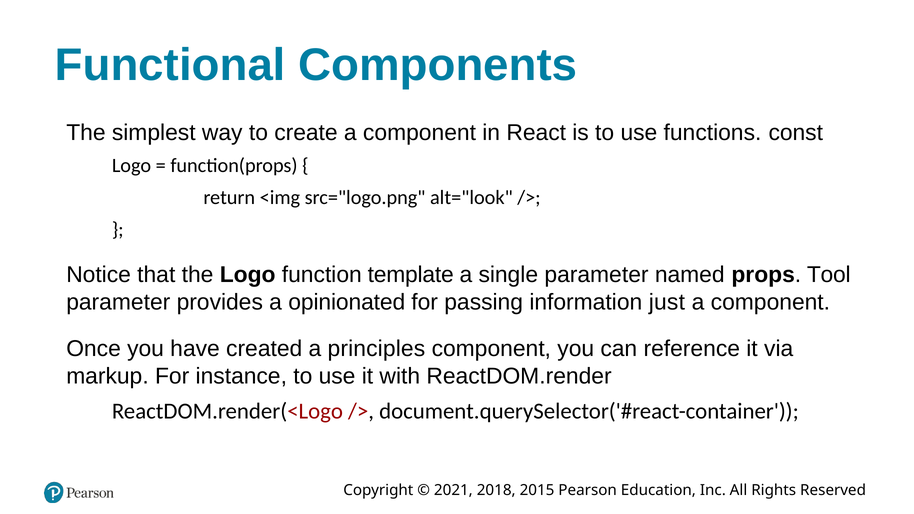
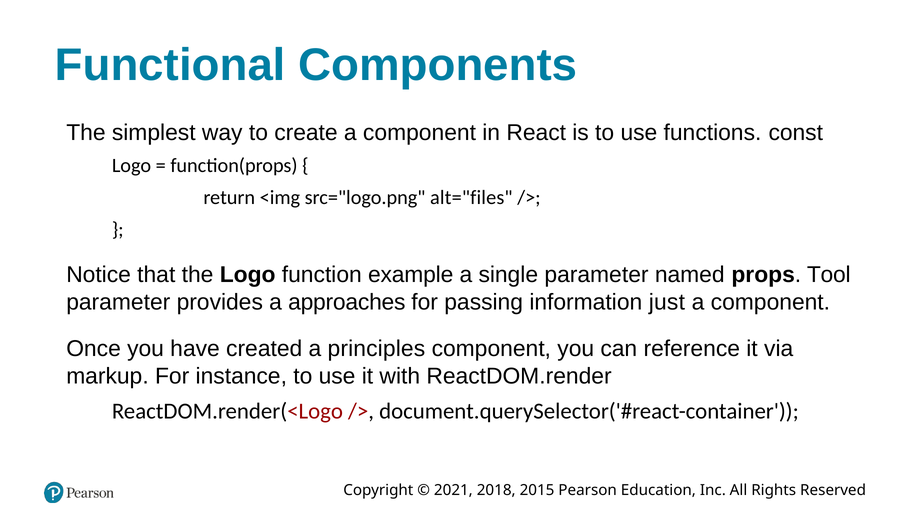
alt="look: alt="look -> alt="files
template: template -> example
opinionated: opinionated -> approaches
